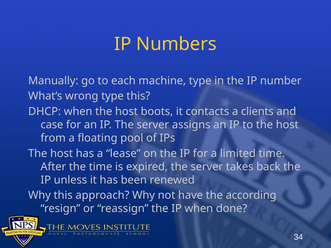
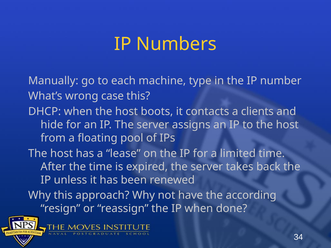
wrong type: type -> case
case: case -> hide
